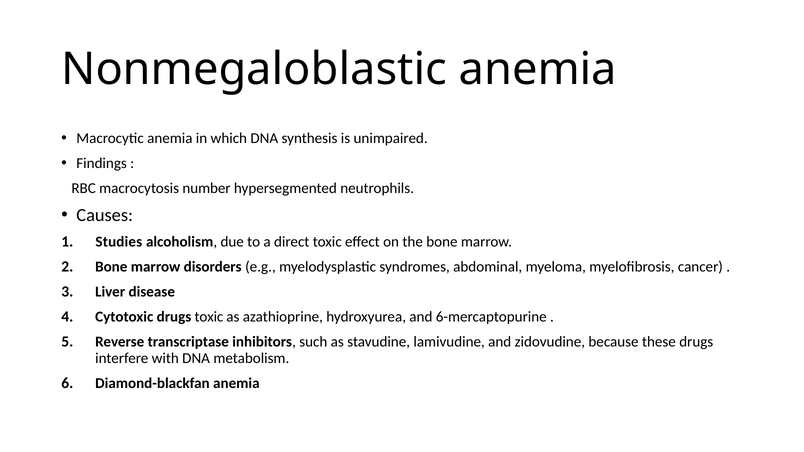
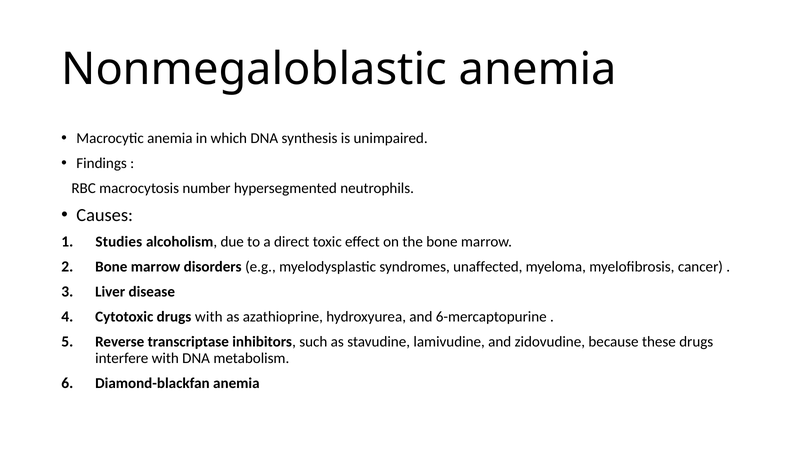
abdominal: abdominal -> unaffected
drugs toxic: toxic -> with
